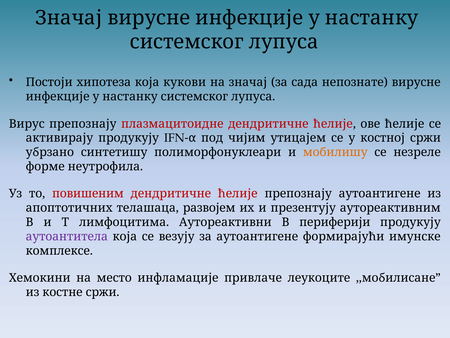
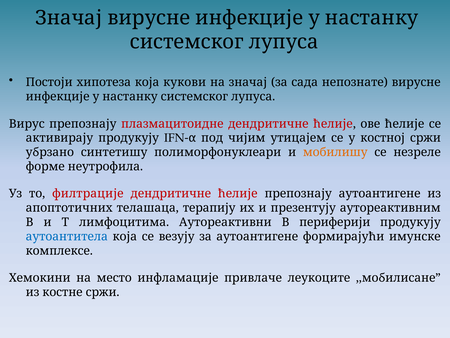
повишеним: повишеним -> филтрације
развојем: развојем -> терапију
аутоантитела colour: purple -> blue
